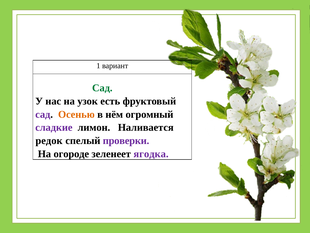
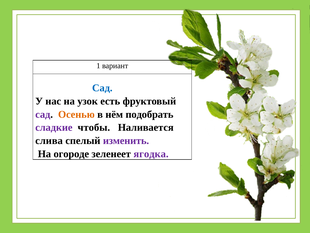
Сад at (102, 88) colour: green -> blue
огромный: огромный -> подобрать
лимон: лимон -> чтобы
редок: редок -> слива
проверки: проверки -> изменить
